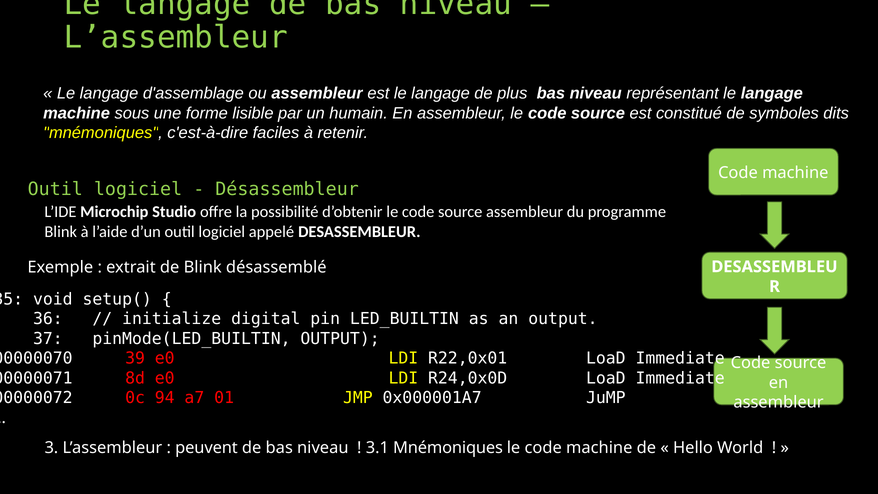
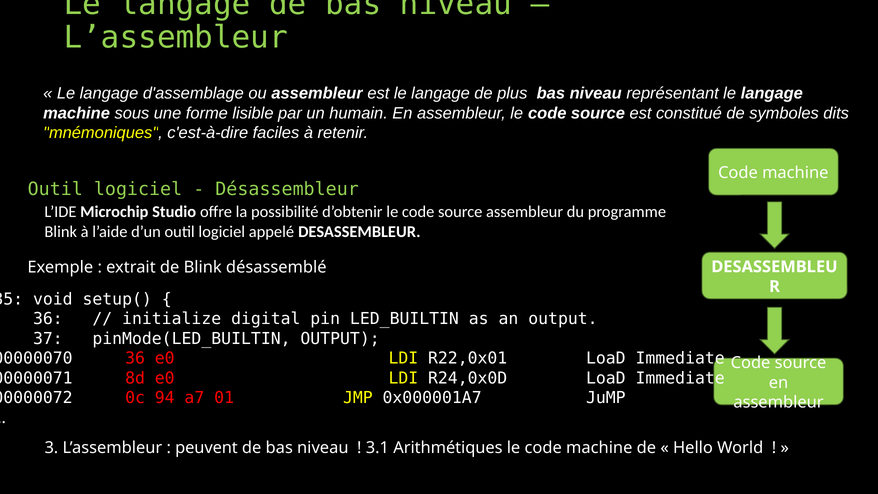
39 at (135, 358): 39 -> 36
3.1 Mnémoniques: Mnémoniques -> Arithmétiques
